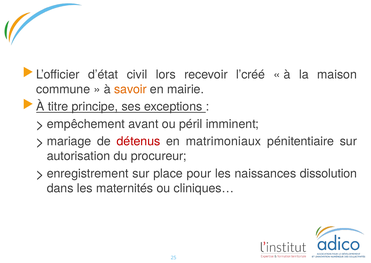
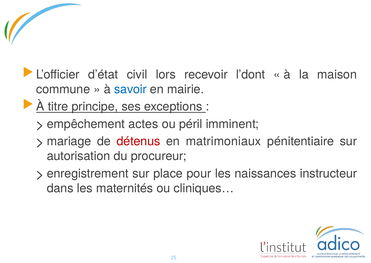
l’créé: l’créé -> l’dont
savoir colour: orange -> blue
avant: avant -> actes
dissolution: dissolution -> instructeur
